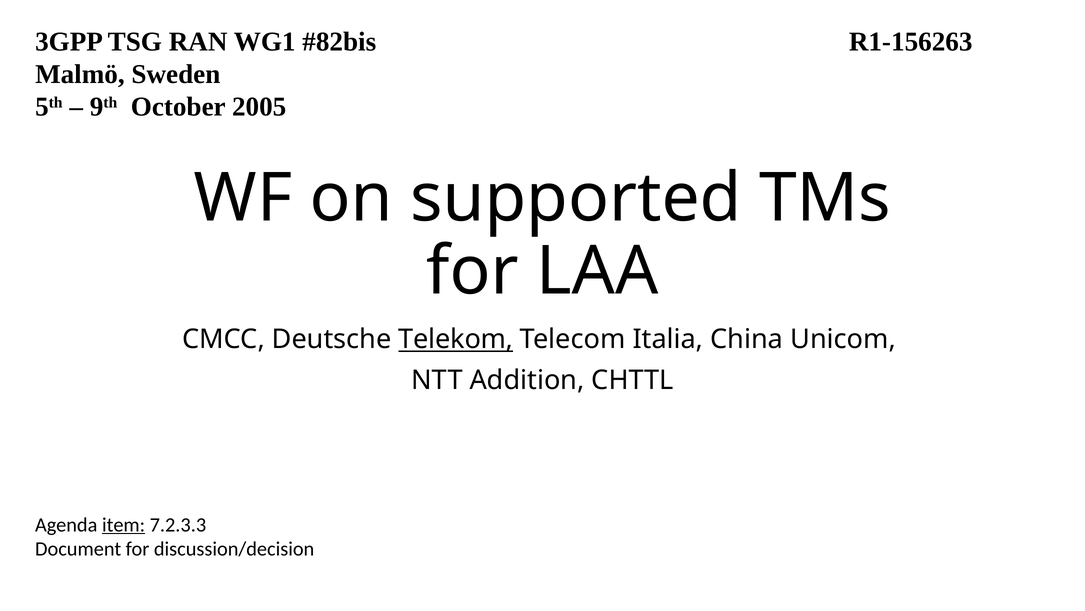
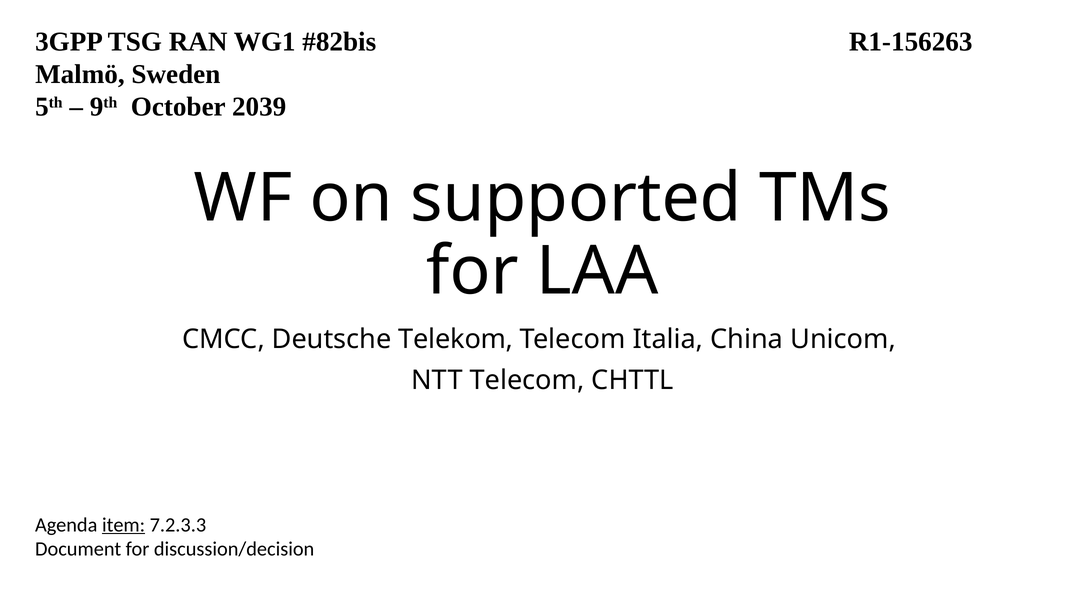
2005: 2005 -> 2039
Telekom underline: present -> none
NTT Addition: Addition -> Telecom
